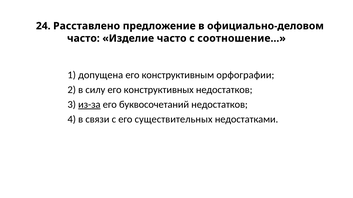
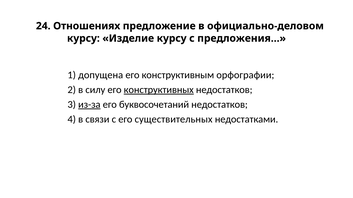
Расставлено: Расставлено -> Отношениях
часто at (83, 38): часто -> курсу
Изделие часто: часто -> курсу
соотношение…: соотношение… -> предложения…
конструктивных underline: none -> present
